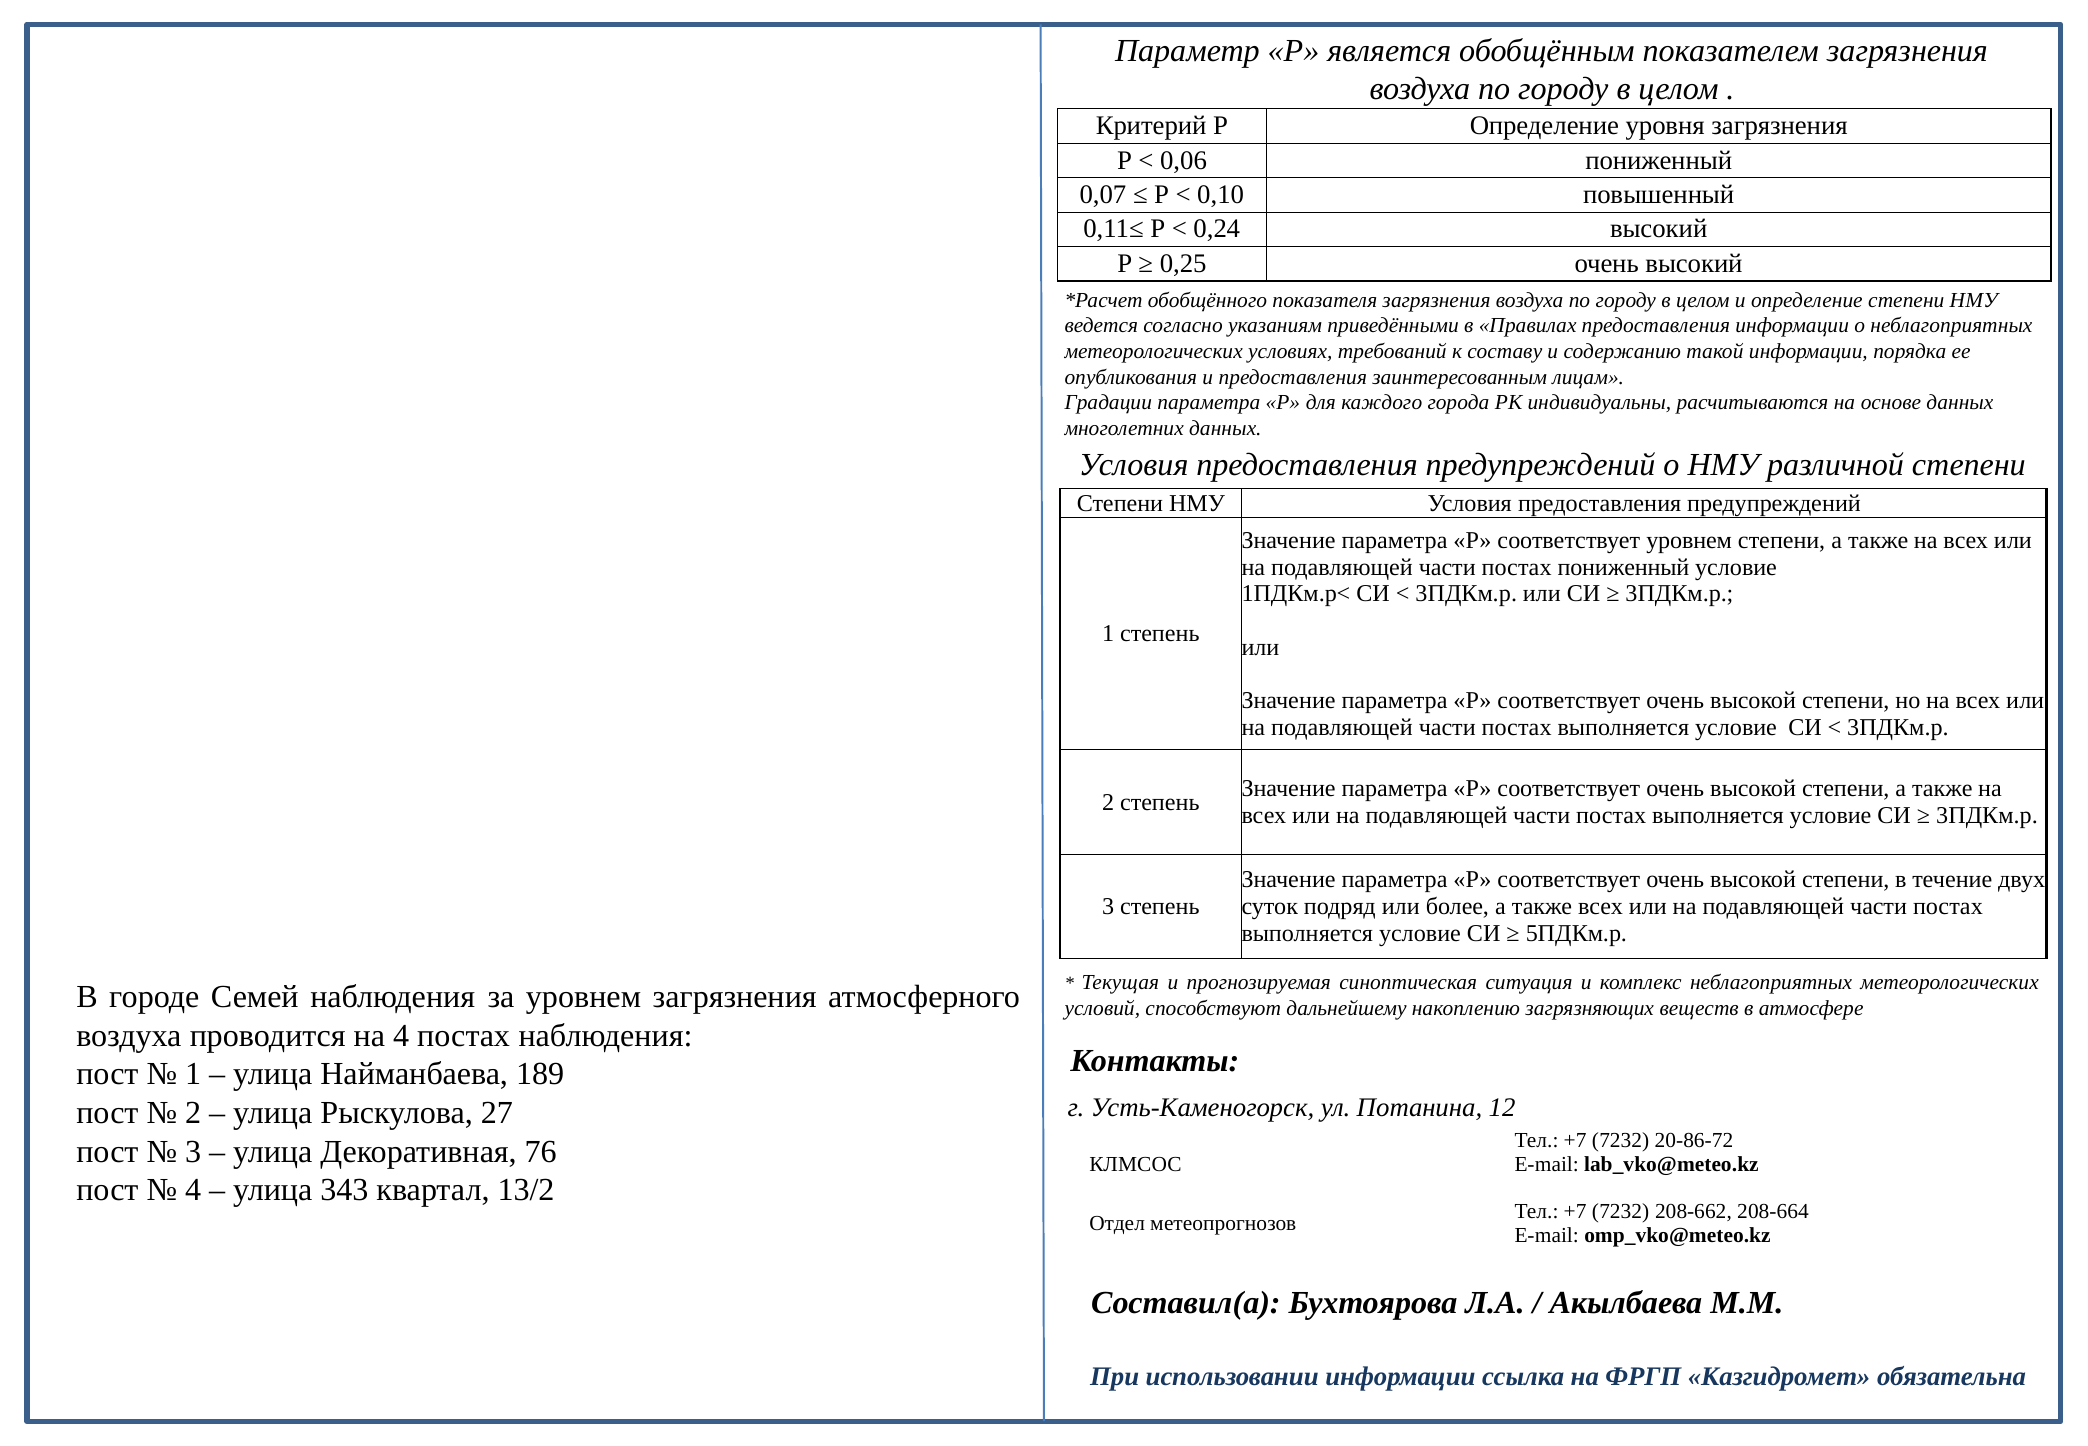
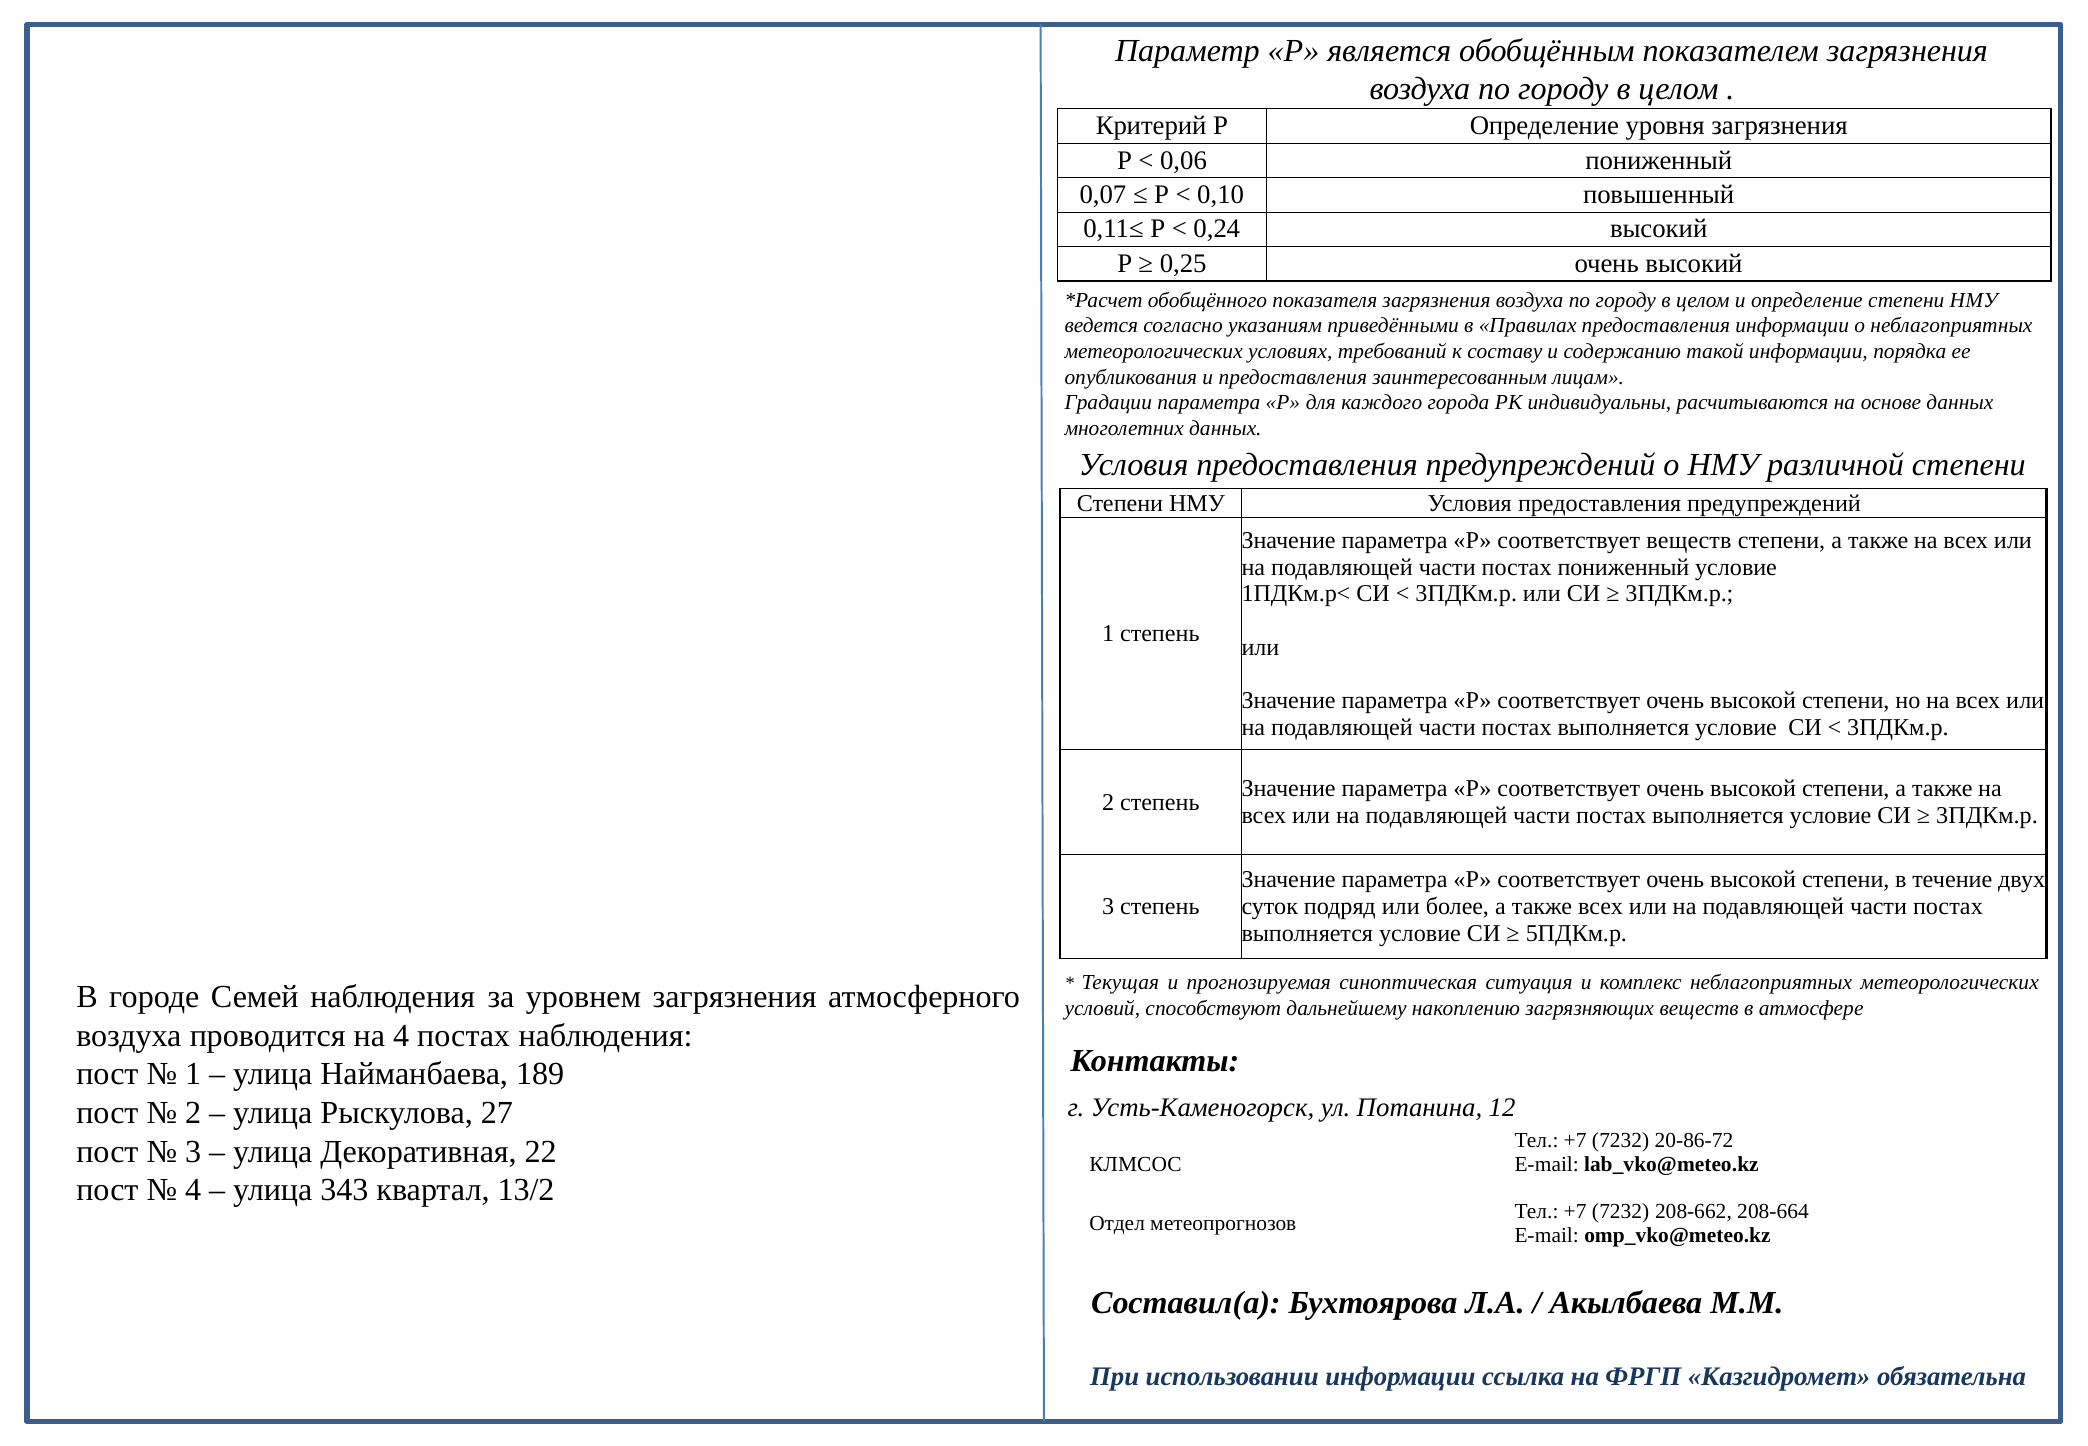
соответствует уровнем: уровнем -> веществ
76: 76 -> 22
